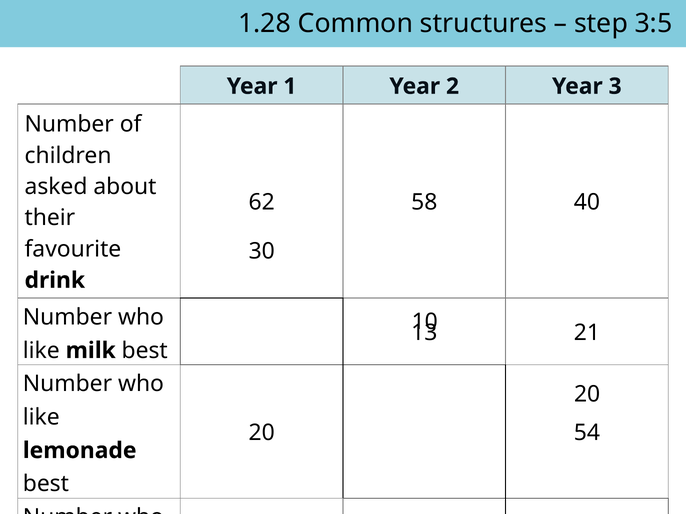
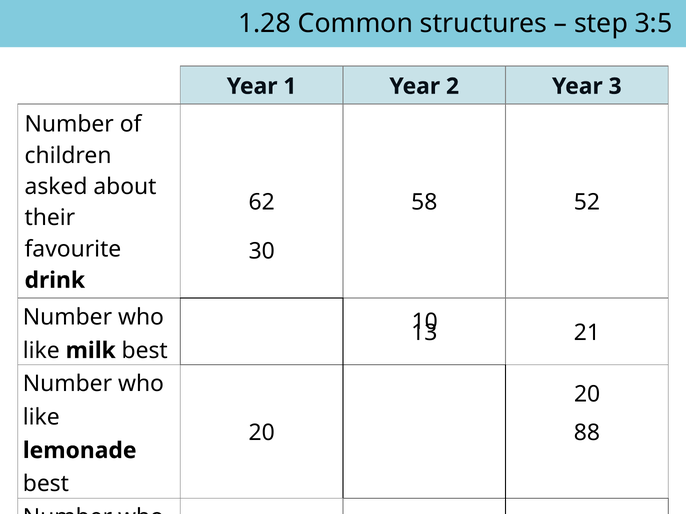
40: 40 -> 52
54: 54 -> 88
